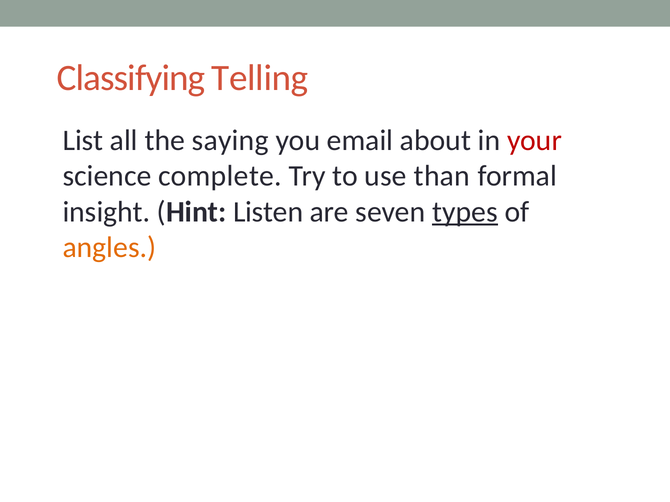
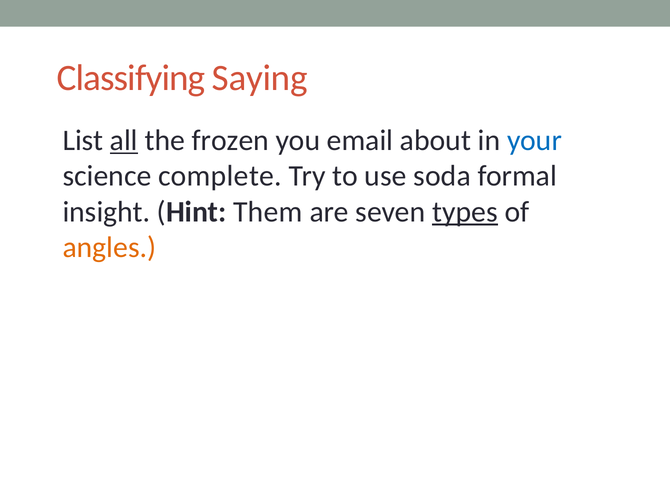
Telling: Telling -> Saying
all underline: none -> present
saying: saying -> frozen
your colour: red -> blue
than: than -> soda
Listen: Listen -> Them
